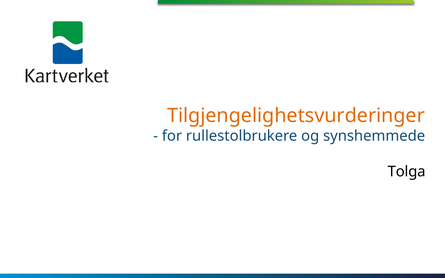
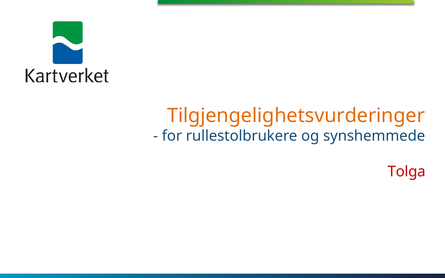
Tolga colour: black -> red
